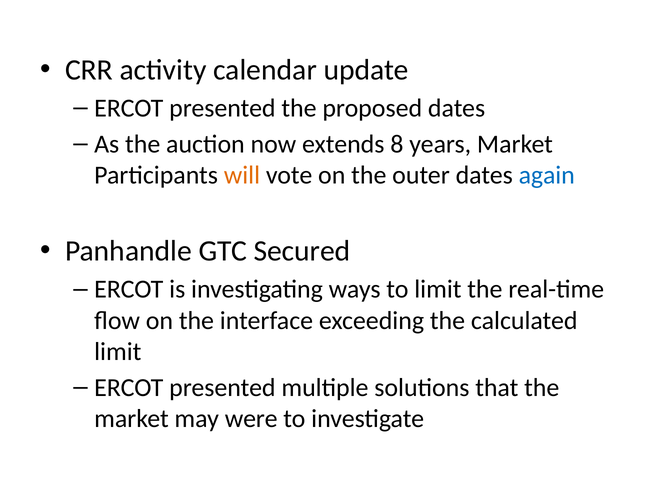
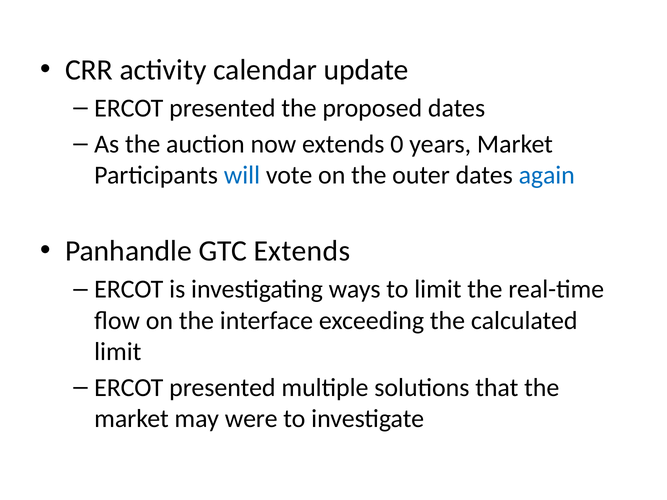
8: 8 -> 0
will colour: orange -> blue
GTC Secured: Secured -> Extends
